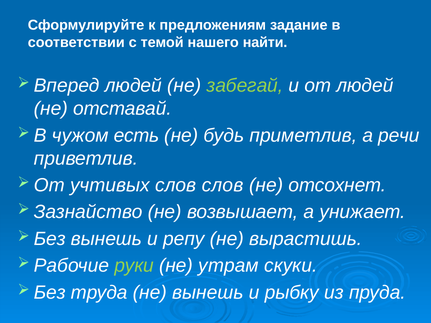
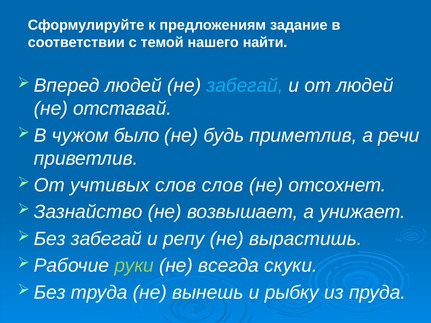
забегай at (245, 86) colour: light green -> light blue
есть: есть -> было
Без вынешь: вынешь -> забегай
утрам: утрам -> всегда
